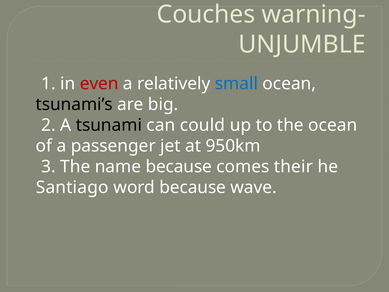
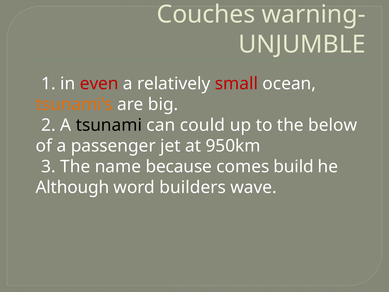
small colour: blue -> red
tsunami’s colour: black -> orange
the ocean: ocean -> below
their: their -> build
Santiago: Santiago -> Although
word because: because -> builders
